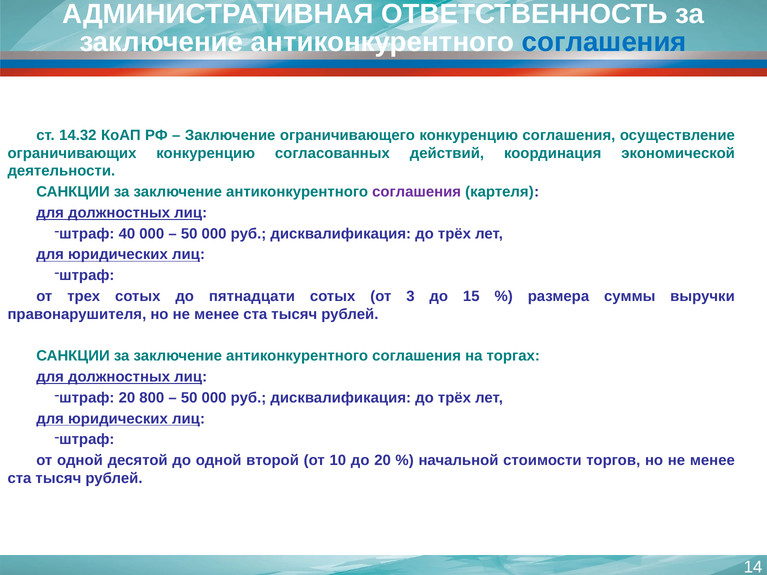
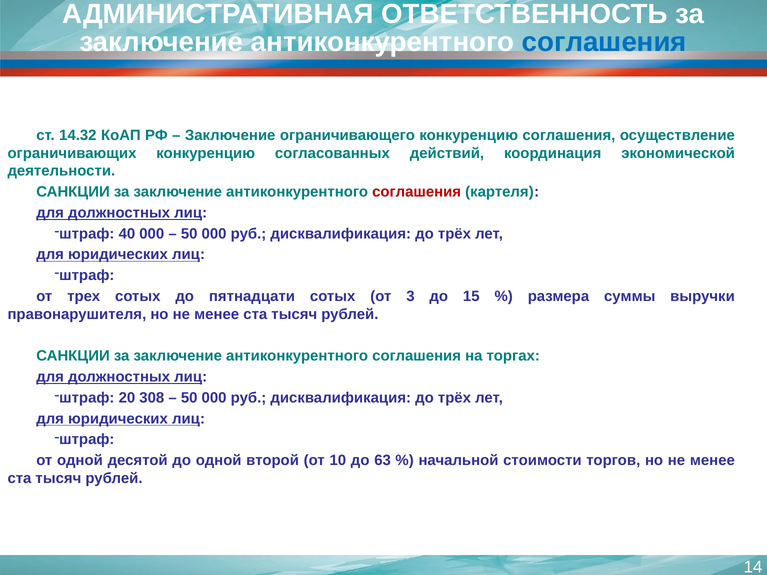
соглашения at (417, 192) colour: purple -> red
800: 800 -> 308
до 20: 20 -> 63
